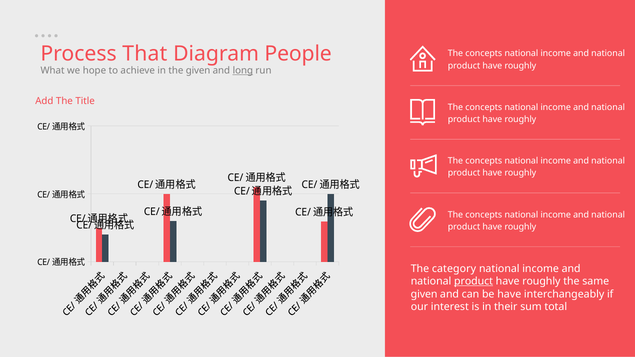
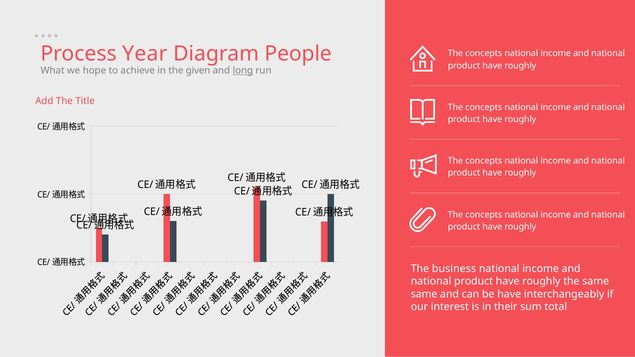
That: That -> Year
category: category -> business
product at (474, 281) underline: present -> none
given at (424, 294): given -> same
